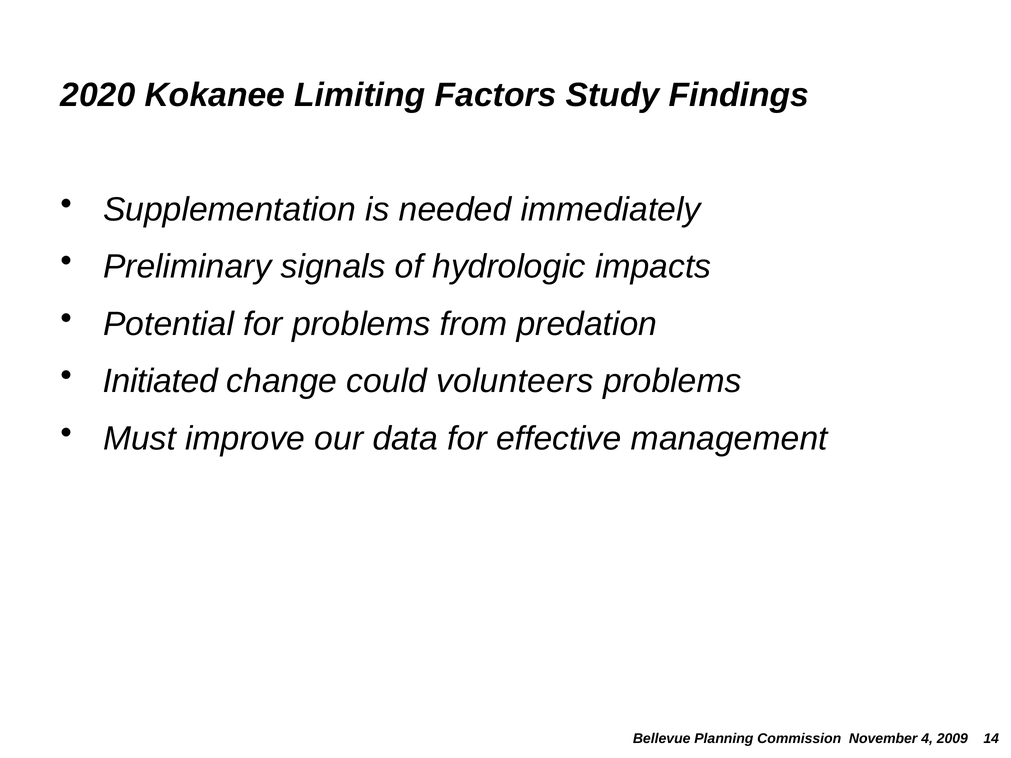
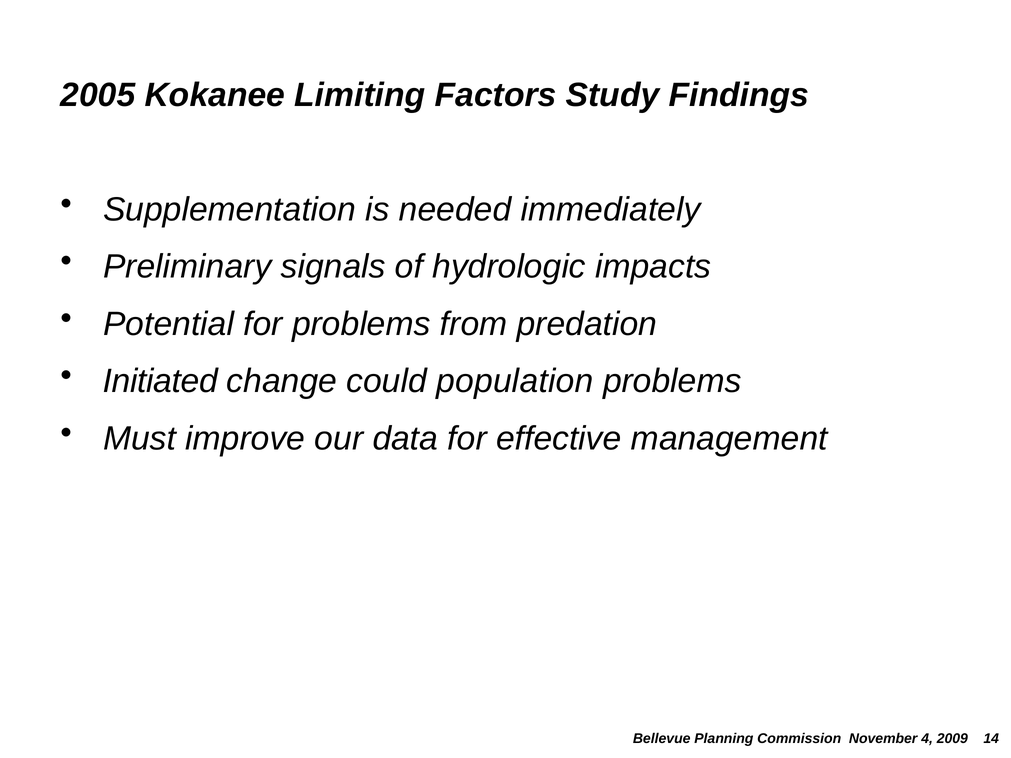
2020: 2020 -> 2005
volunteers: volunteers -> population
